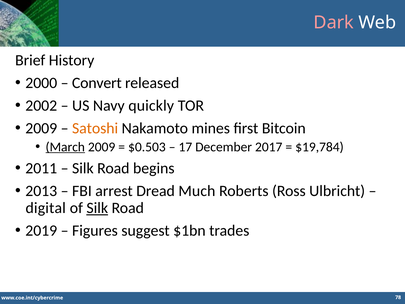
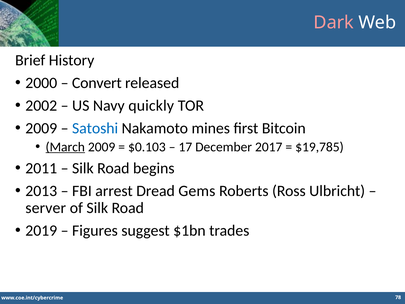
Satoshi colour: orange -> blue
$0.503: $0.503 -> $0.103
$19,784: $19,784 -> $19,785
Much: Much -> Gems
digital: digital -> server
Silk at (97, 208) underline: present -> none
